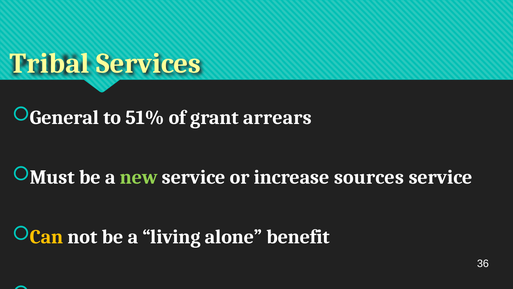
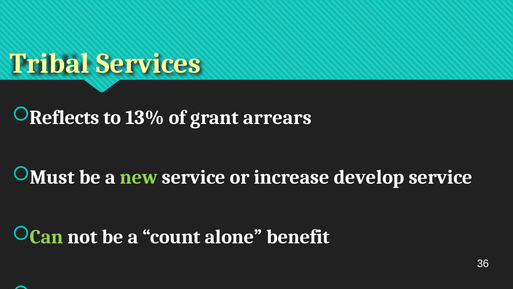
General: General -> Reflects
51%: 51% -> 13%
sources: sources -> develop
Can colour: yellow -> light green
living: living -> count
